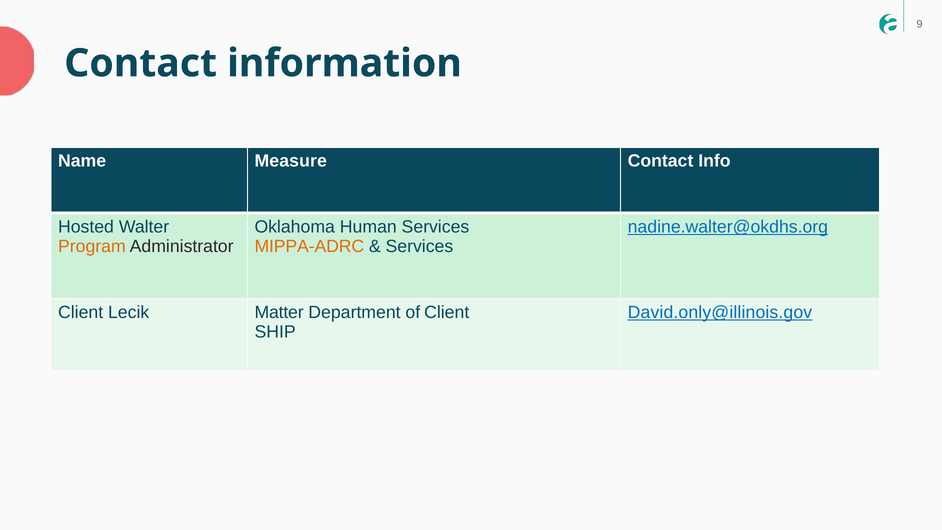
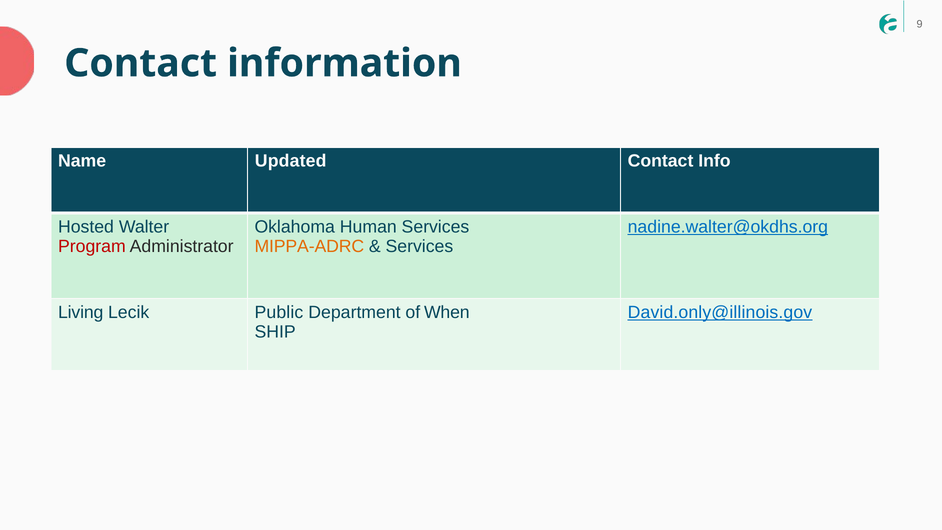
Measure: Measure -> Updated
Program colour: orange -> red
Client at (81, 312): Client -> Living
Matter: Matter -> Public
of Client: Client -> When
